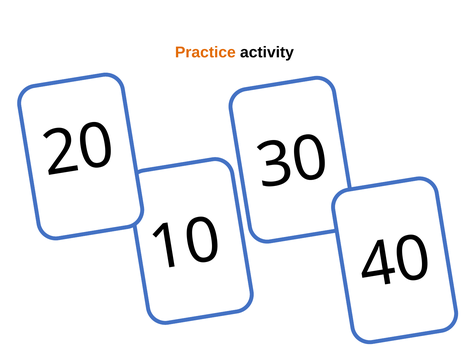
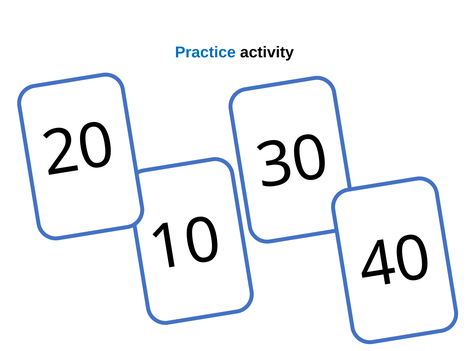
Practice colour: orange -> blue
